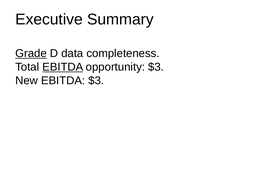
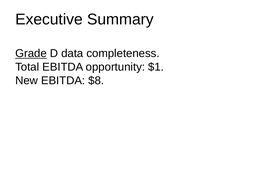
EBITDA at (63, 67) underline: present -> none
opportunity $3: $3 -> $1
EBITDA $3: $3 -> $8
